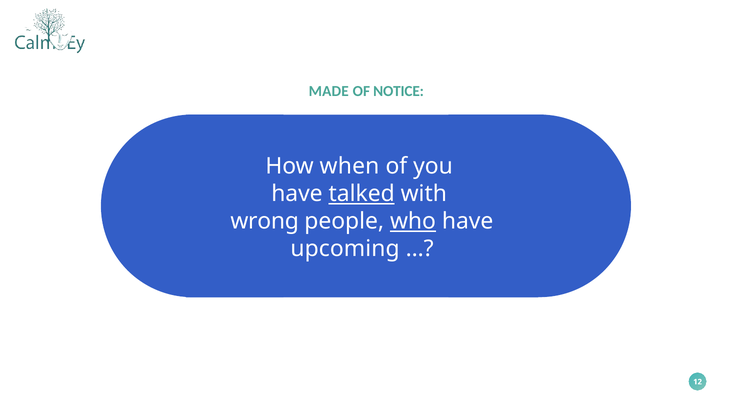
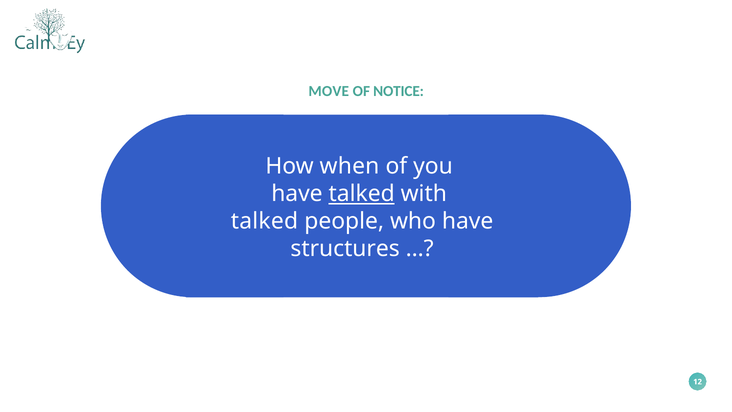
MADE: MADE -> MOVE
wrong at (265, 221): wrong -> talked
who underline: present -> none
upcoming: upcoming -> structures
